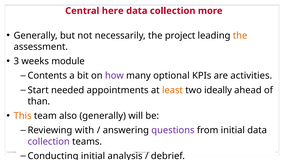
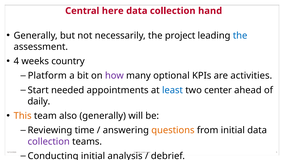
more: more -> hand
the at (240, 35) colour: orange -> blue
3: 3 -> 4
module: module -> country
Contents: Contents -> Platform
least colour: orange -> blue
ideally: ideally -> center
than: than -> daily
with: with -> time
questions colour: purple -> orange
